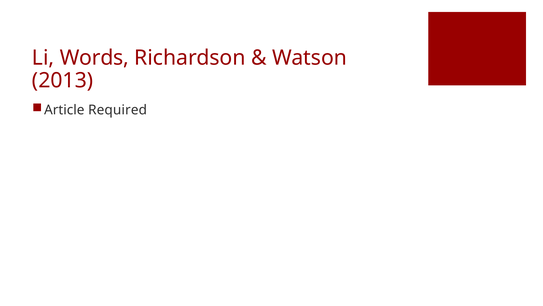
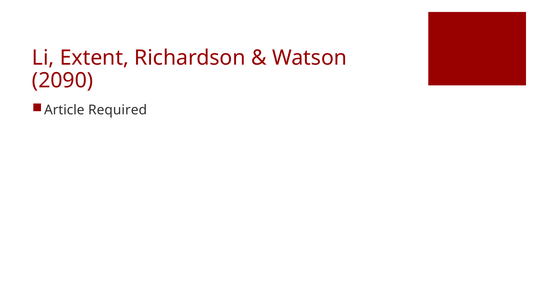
Words: Words -> Extent
2013: 2013 -> 2090
